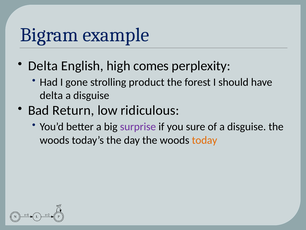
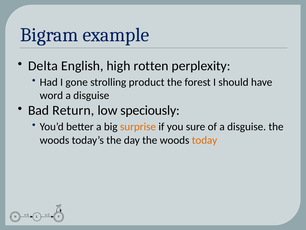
comes: comes -> rotten
delta at (51, 95): delta -> word
ridiculous: ridiculous -> speciously
surprise colour: purple -> orange
